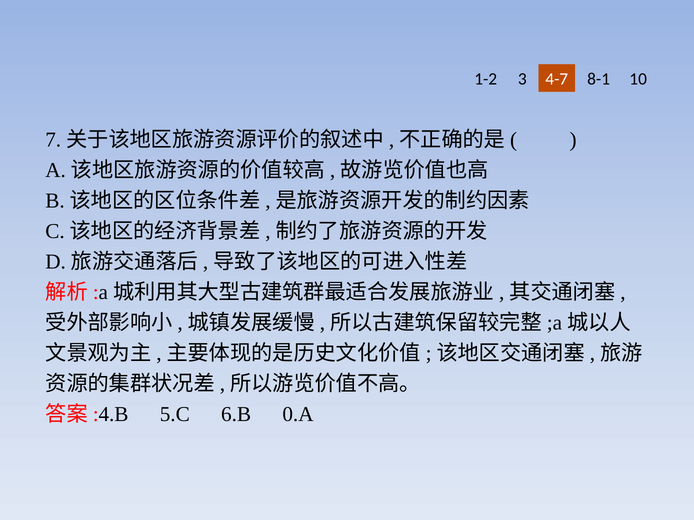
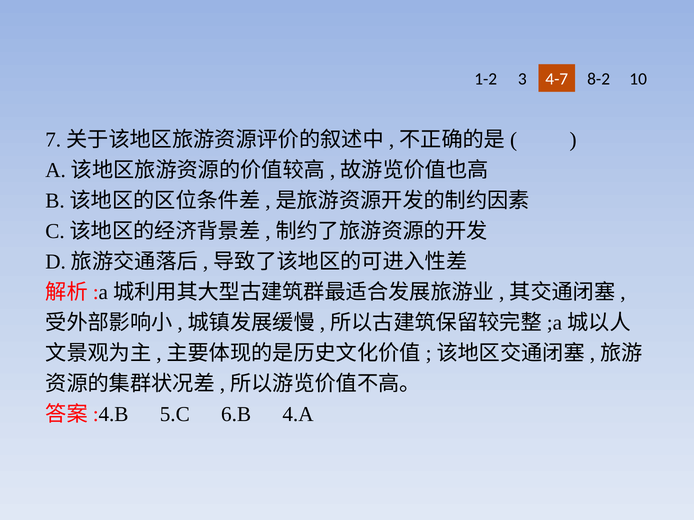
8-1: 8-1 -> 8-2
0.A: 0.A -> 4.A
